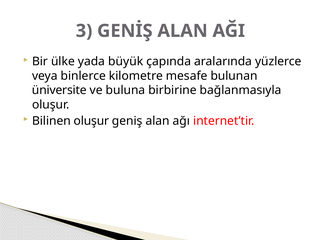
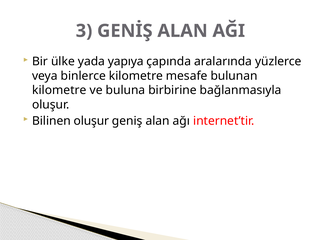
büyük: büyük -> yapıya
üniversite at (59, 91): üniversite -> kilometre
